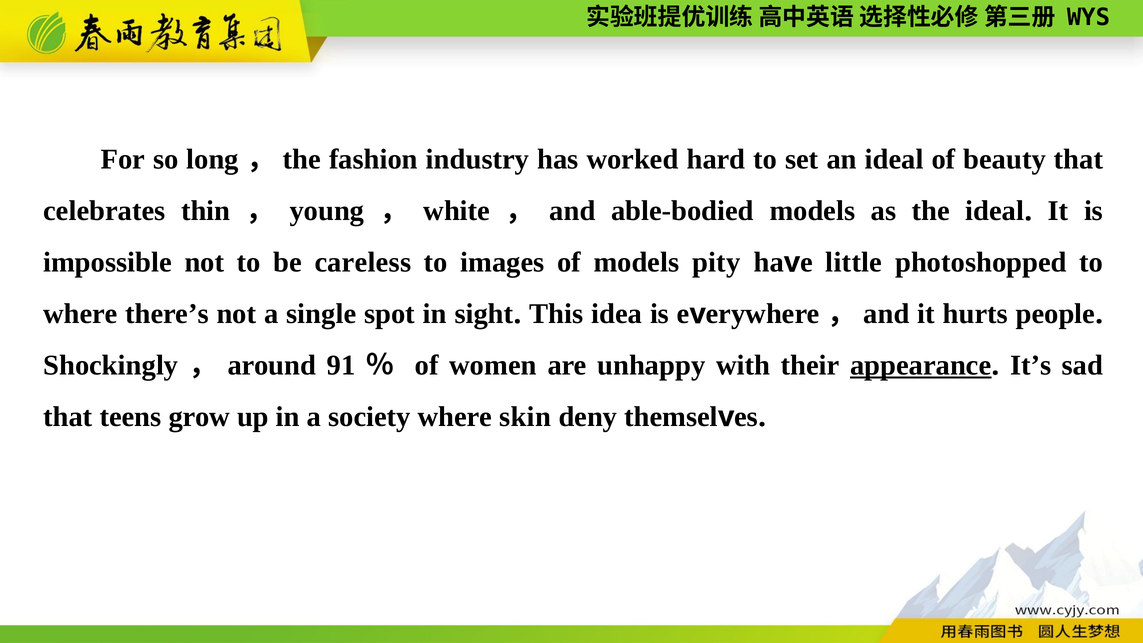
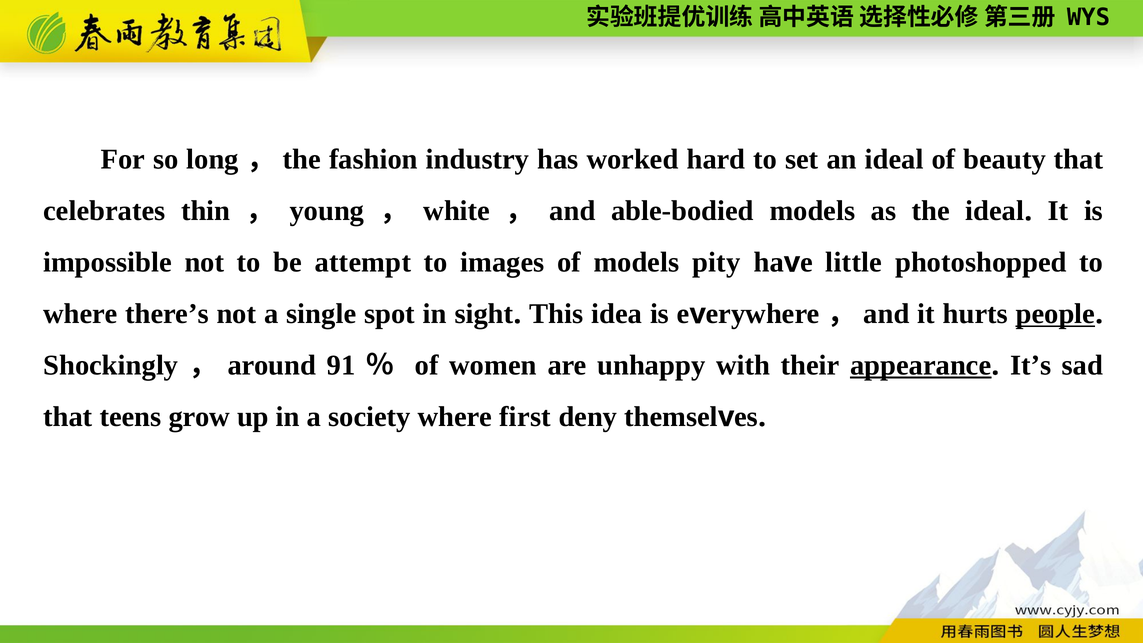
careless: careless -> attempt
people underline: none -> present
skin: skin -> first
